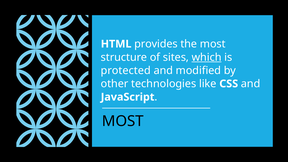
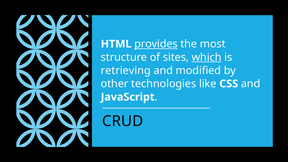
provides underline: none -> present
protected: protected -> retrieving
MOST at (123, 121): MOST -> CRUD
